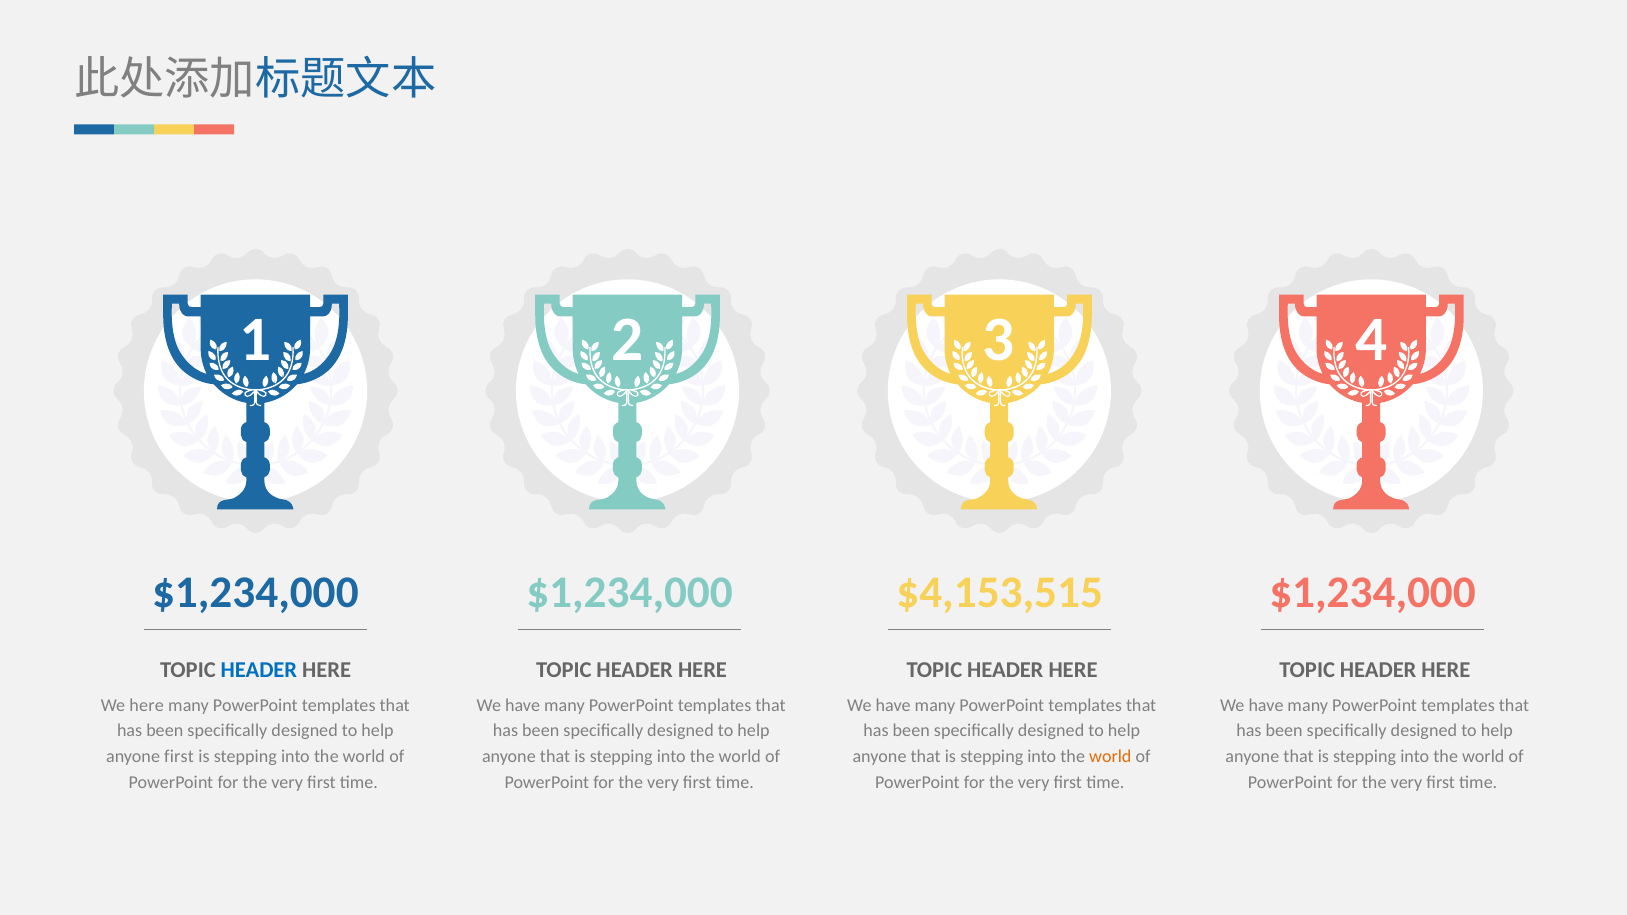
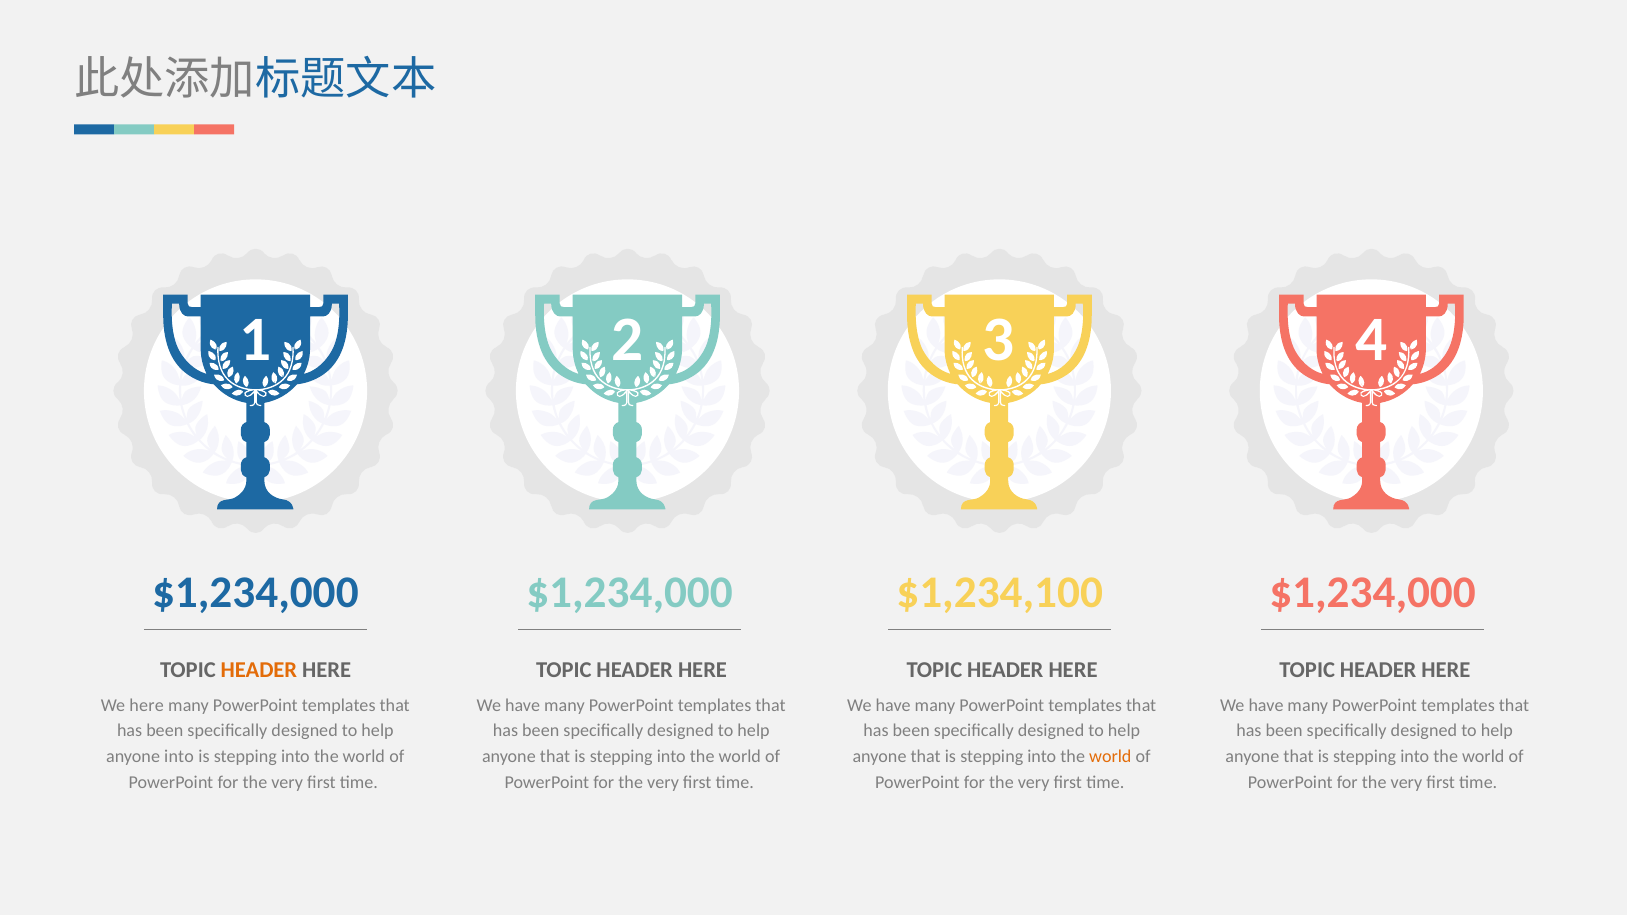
$4,153,515: $4,153,515 -> $1,234,100
HEADER at (259, 670) colour: blue -> orange
anyone first: first -> into
